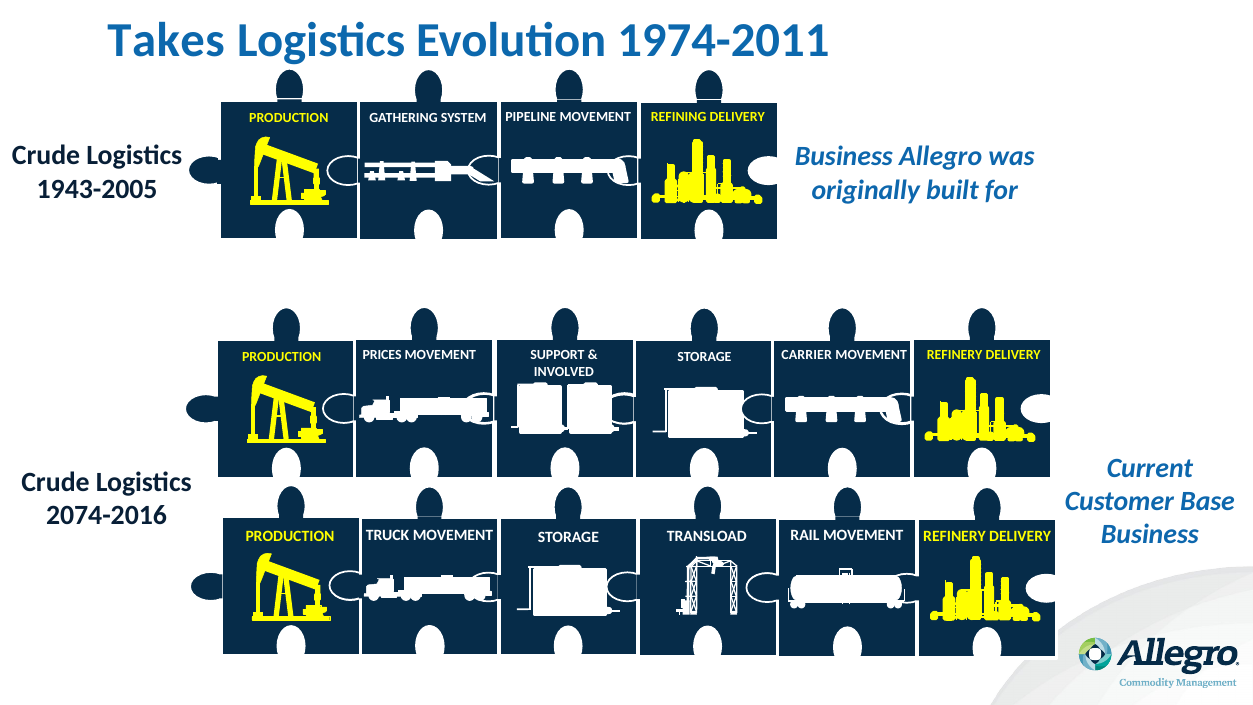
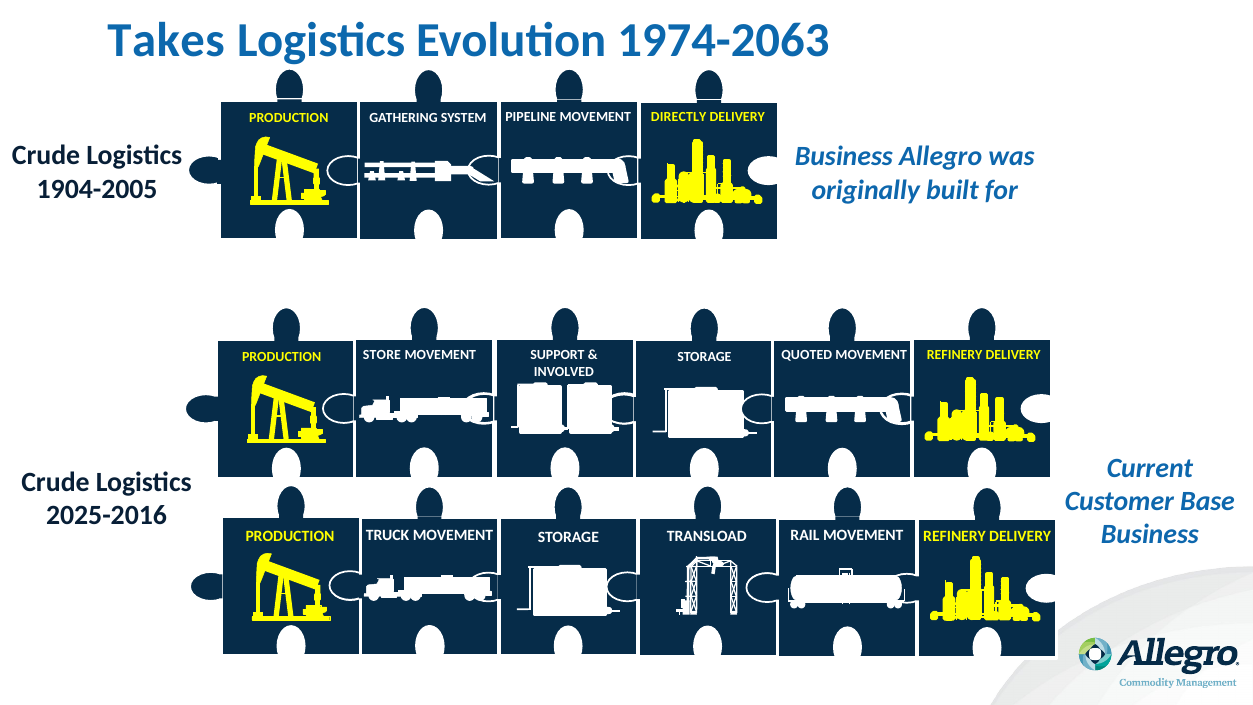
1974-2011: 1974-2011 -> 1974-2063
REFINING: REFINING -> DIRECTLY
1943-2005: 1943-2005 -> 1904-2005
PRICES: PRICES -> STORE
CARRIER: CARRIER -> QUOTED
2074-2016: 2074-2016 -> 2025-2016
